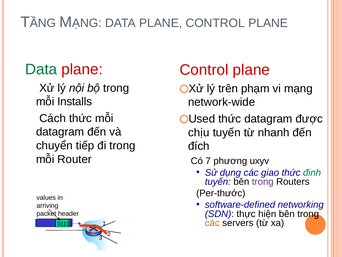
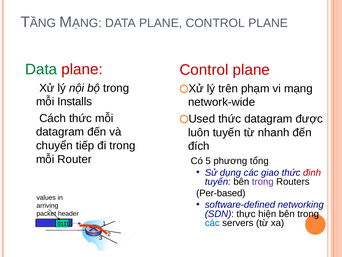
chịu: chịu -> luôn
7: 7 -> 5
uxyv: uxyv -> tổng
đinh colour: green -> red
Per-thước: Per-thước -> Per-based
các at (212, 223) colour: orange -> blue
